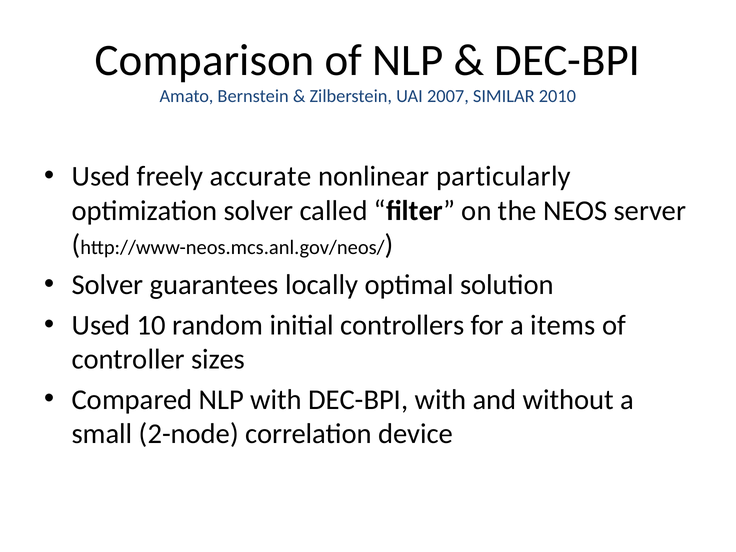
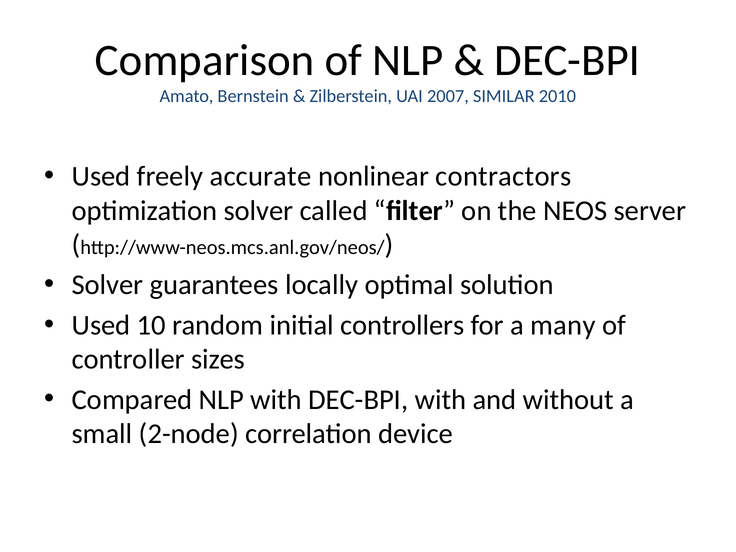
particularly: particularly -> contractors
items: items -> many
